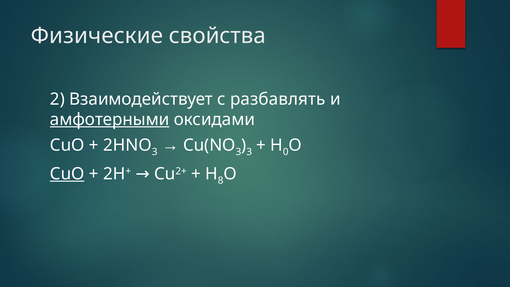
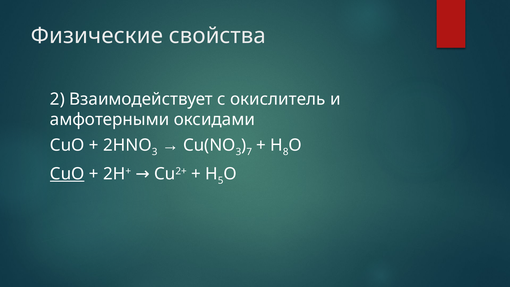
разбавлять: разбавлять -> окислитель
амфотерными underline: present -> none
3 at (249, 152): 3 -> 7
0: 0 -> 8
8: 8 -> 5
